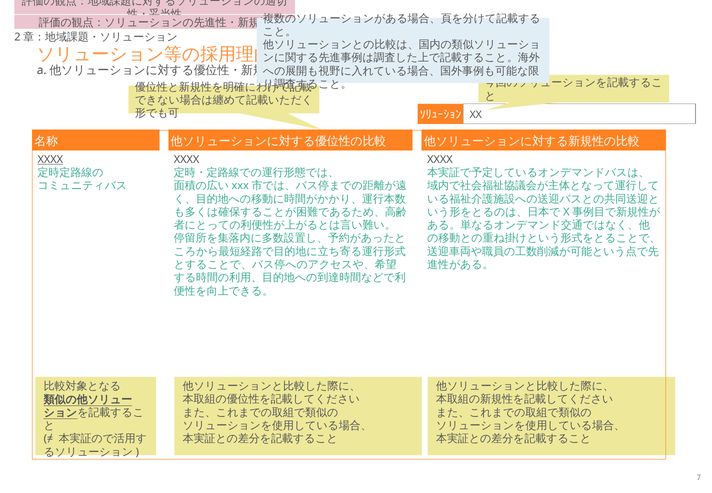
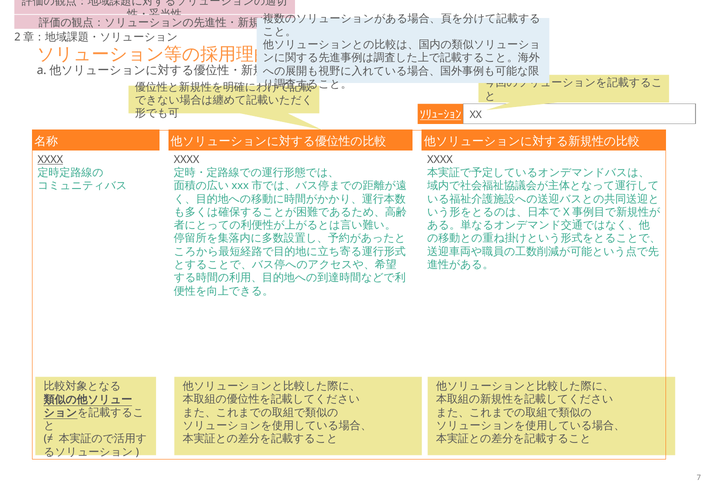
ｿﾘｭｰｼｮﾝ underline: none -> present
